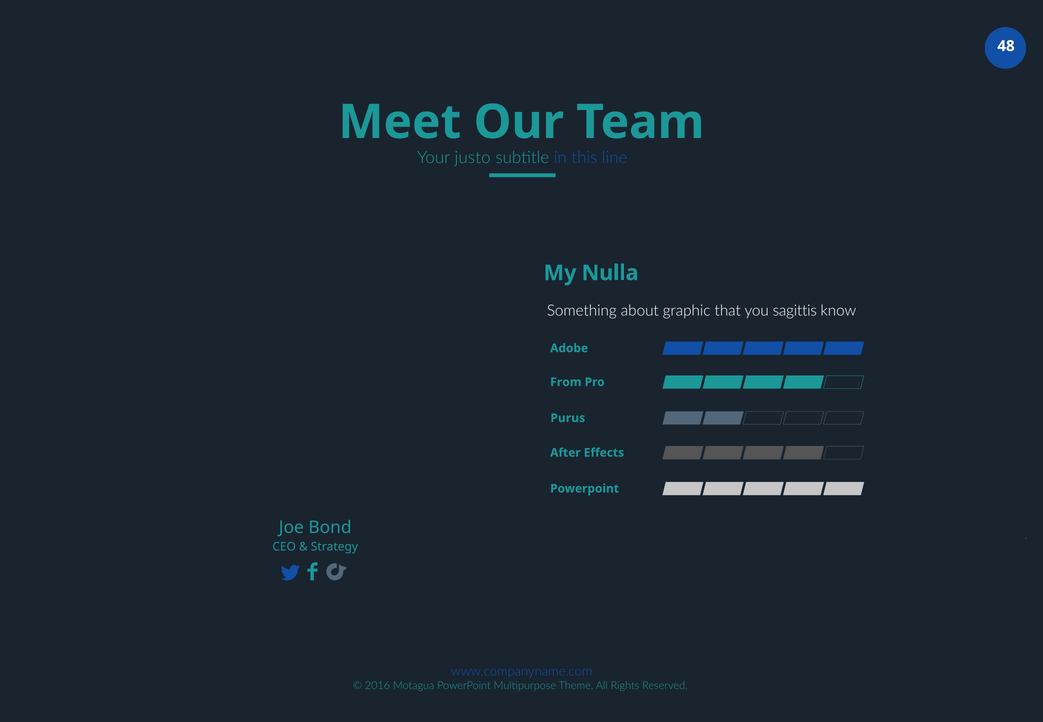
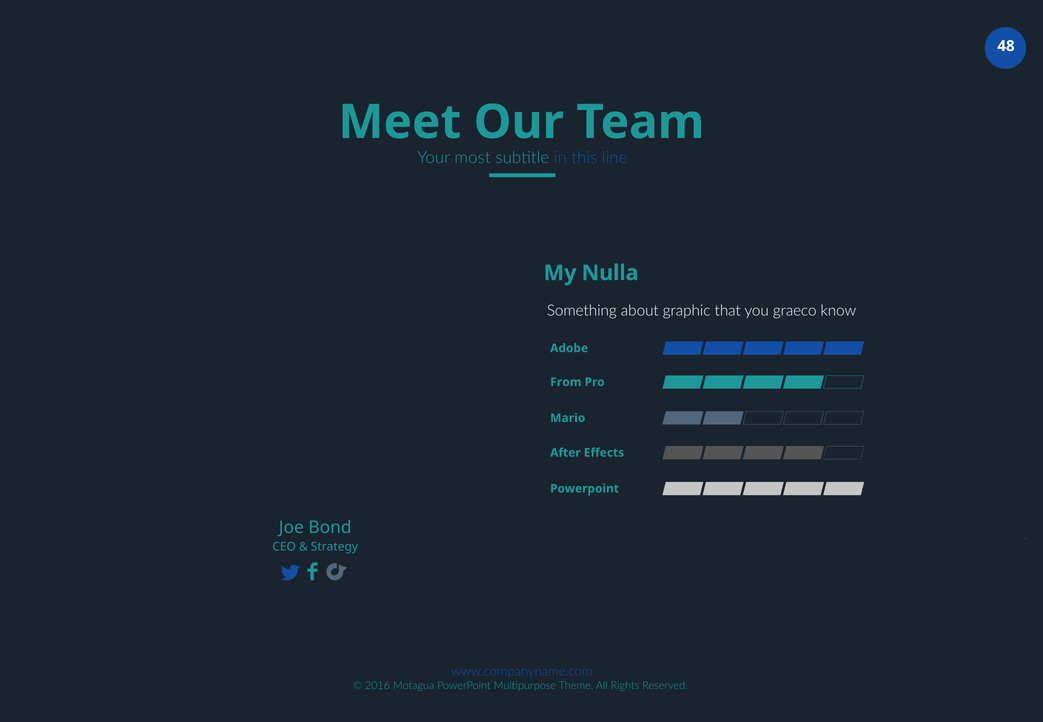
justo: justo -> most
sagittis: sagittis -> graeco
Purus: Purus -> Mario
